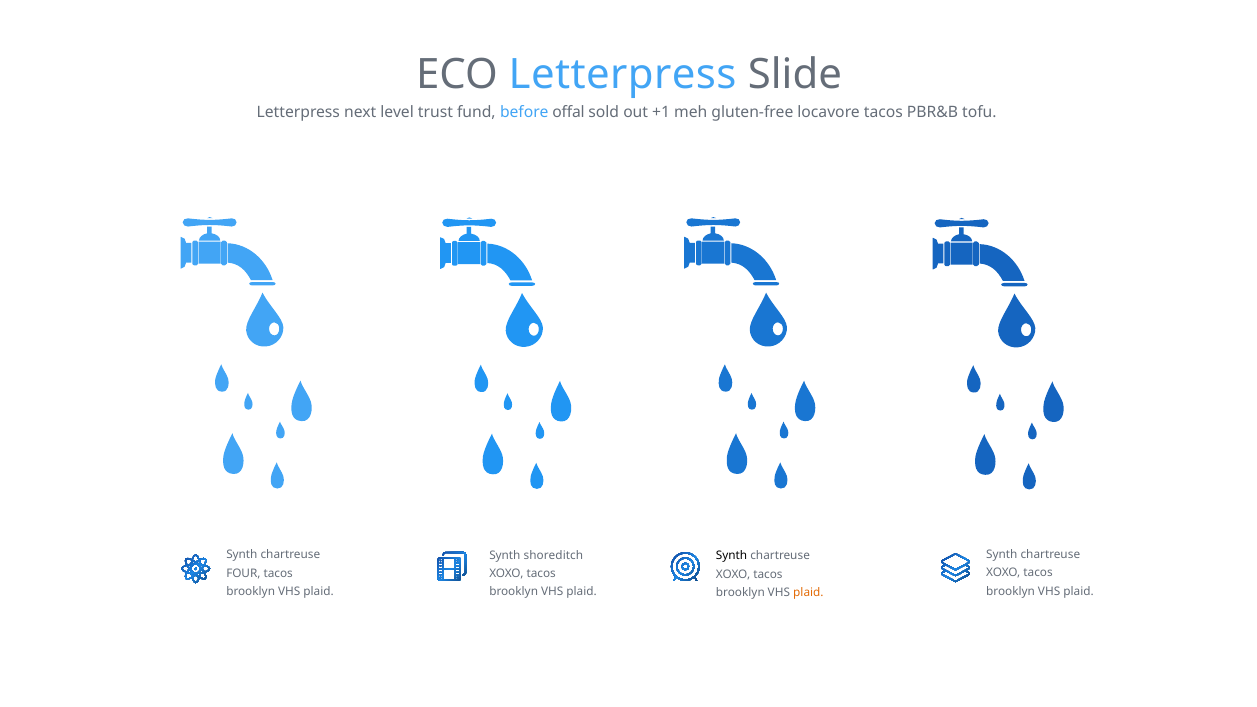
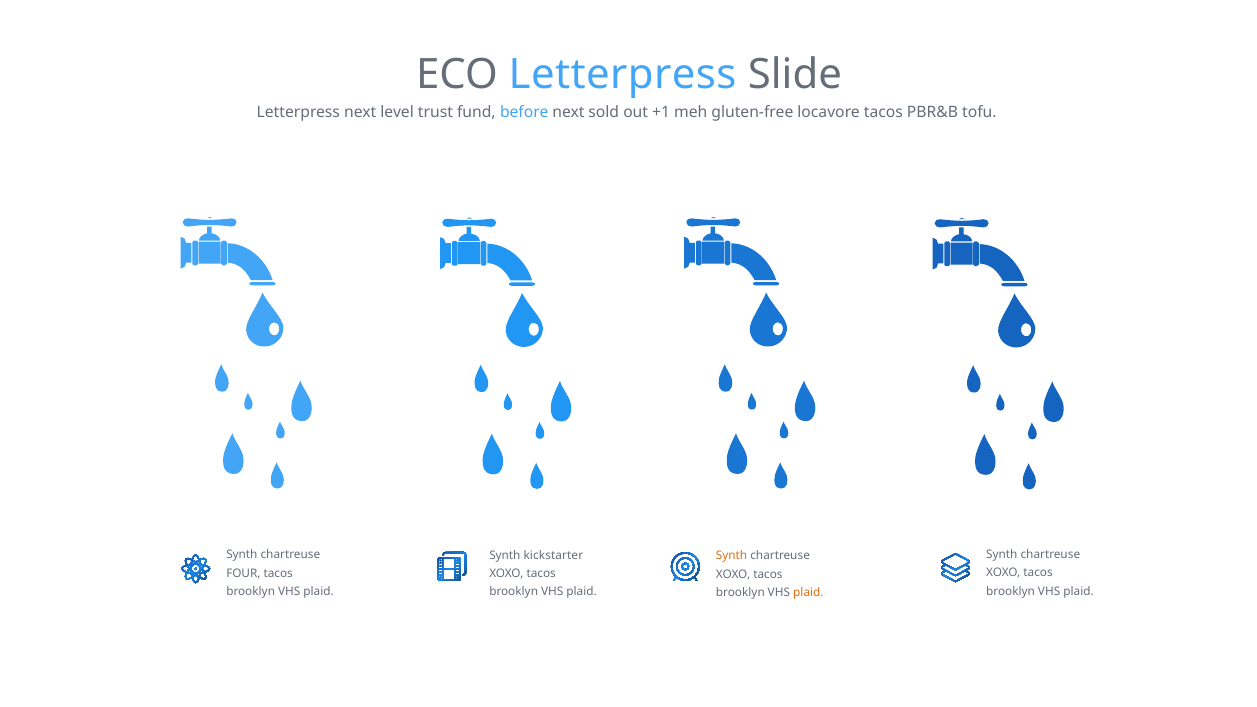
before offal: offal -> next
shoreditch: shoreditch -> kickstarter
Synth at (732, 556) colour: black -> orange
